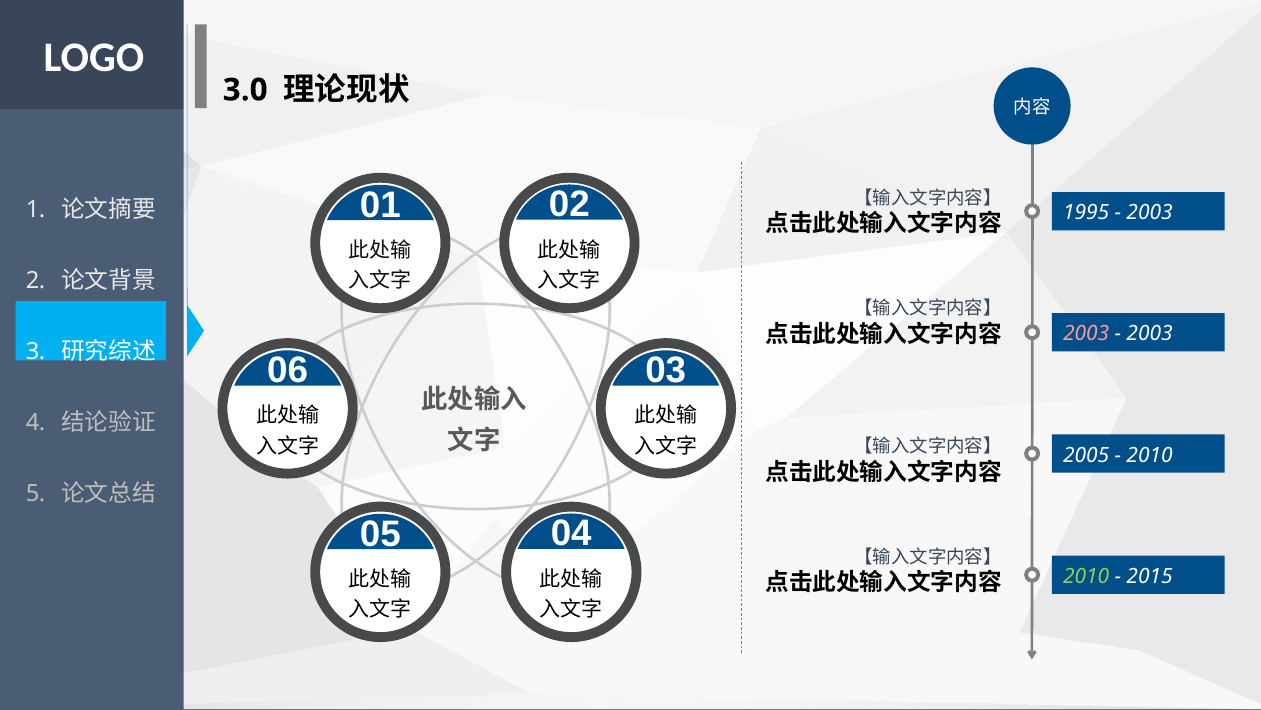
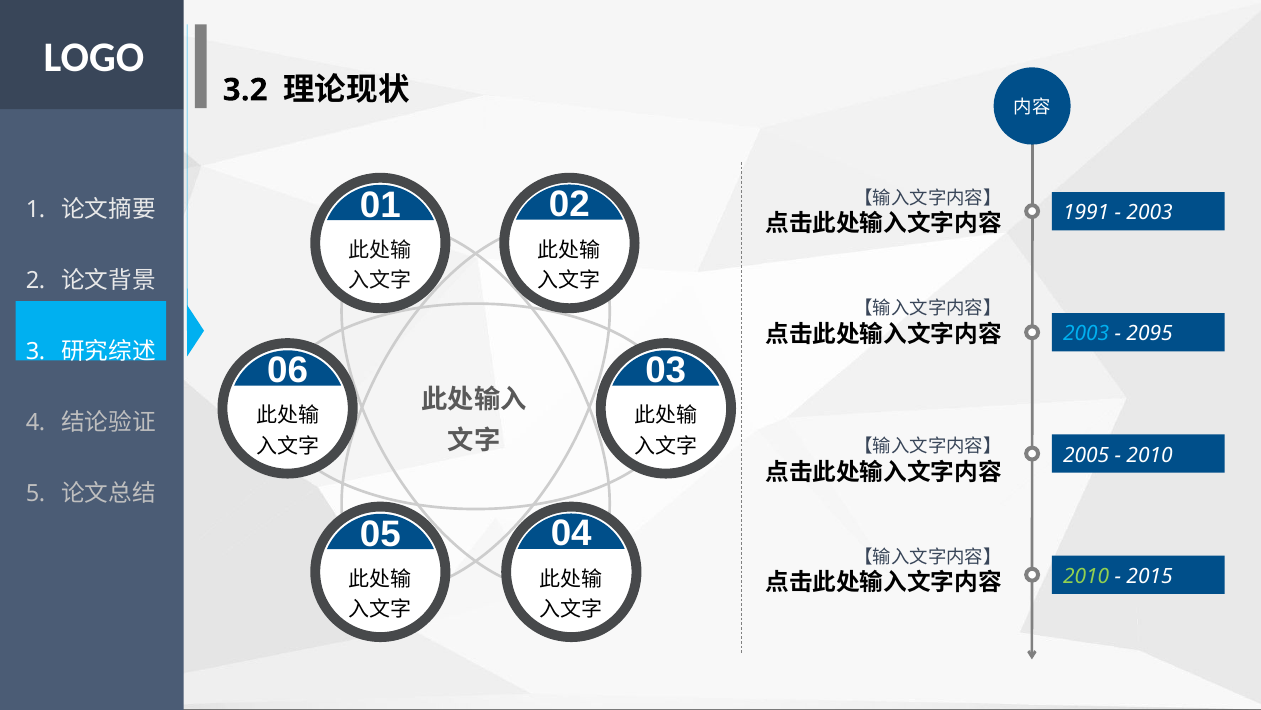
3.0: 3.0 -> 3.2
1995: 1995 -> 1991
2003 at (1086, 333) colour: pink -> light blue
2003 at (1150, 333): 2003 -> 2095
